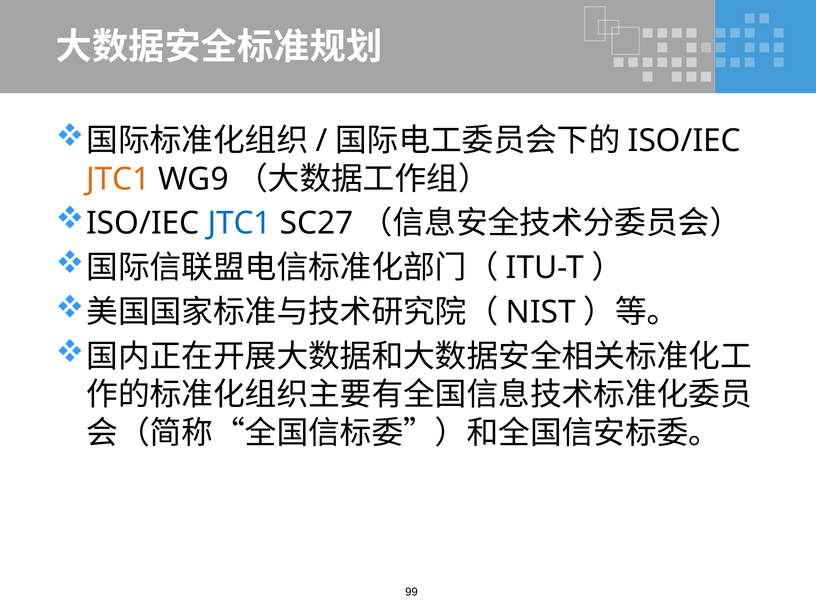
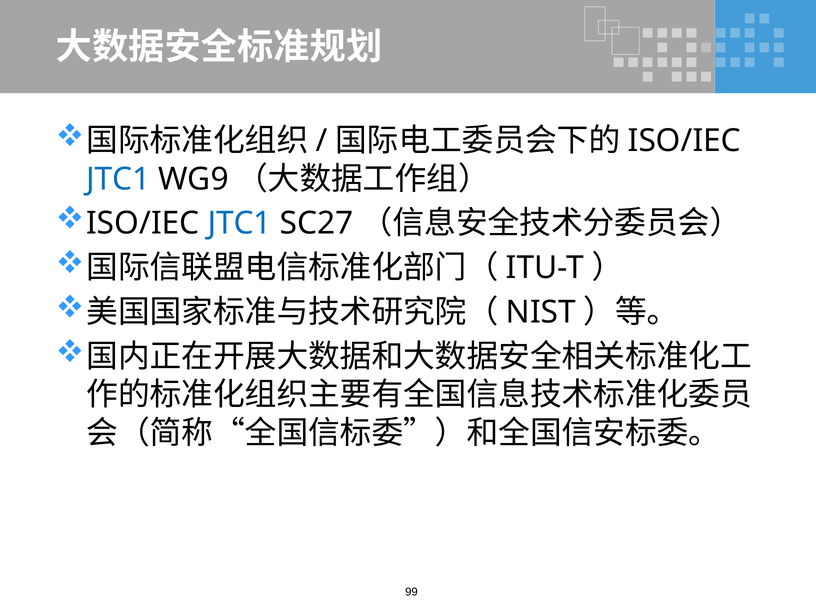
JTC1 at (118, 179) colour: orange -> blue
